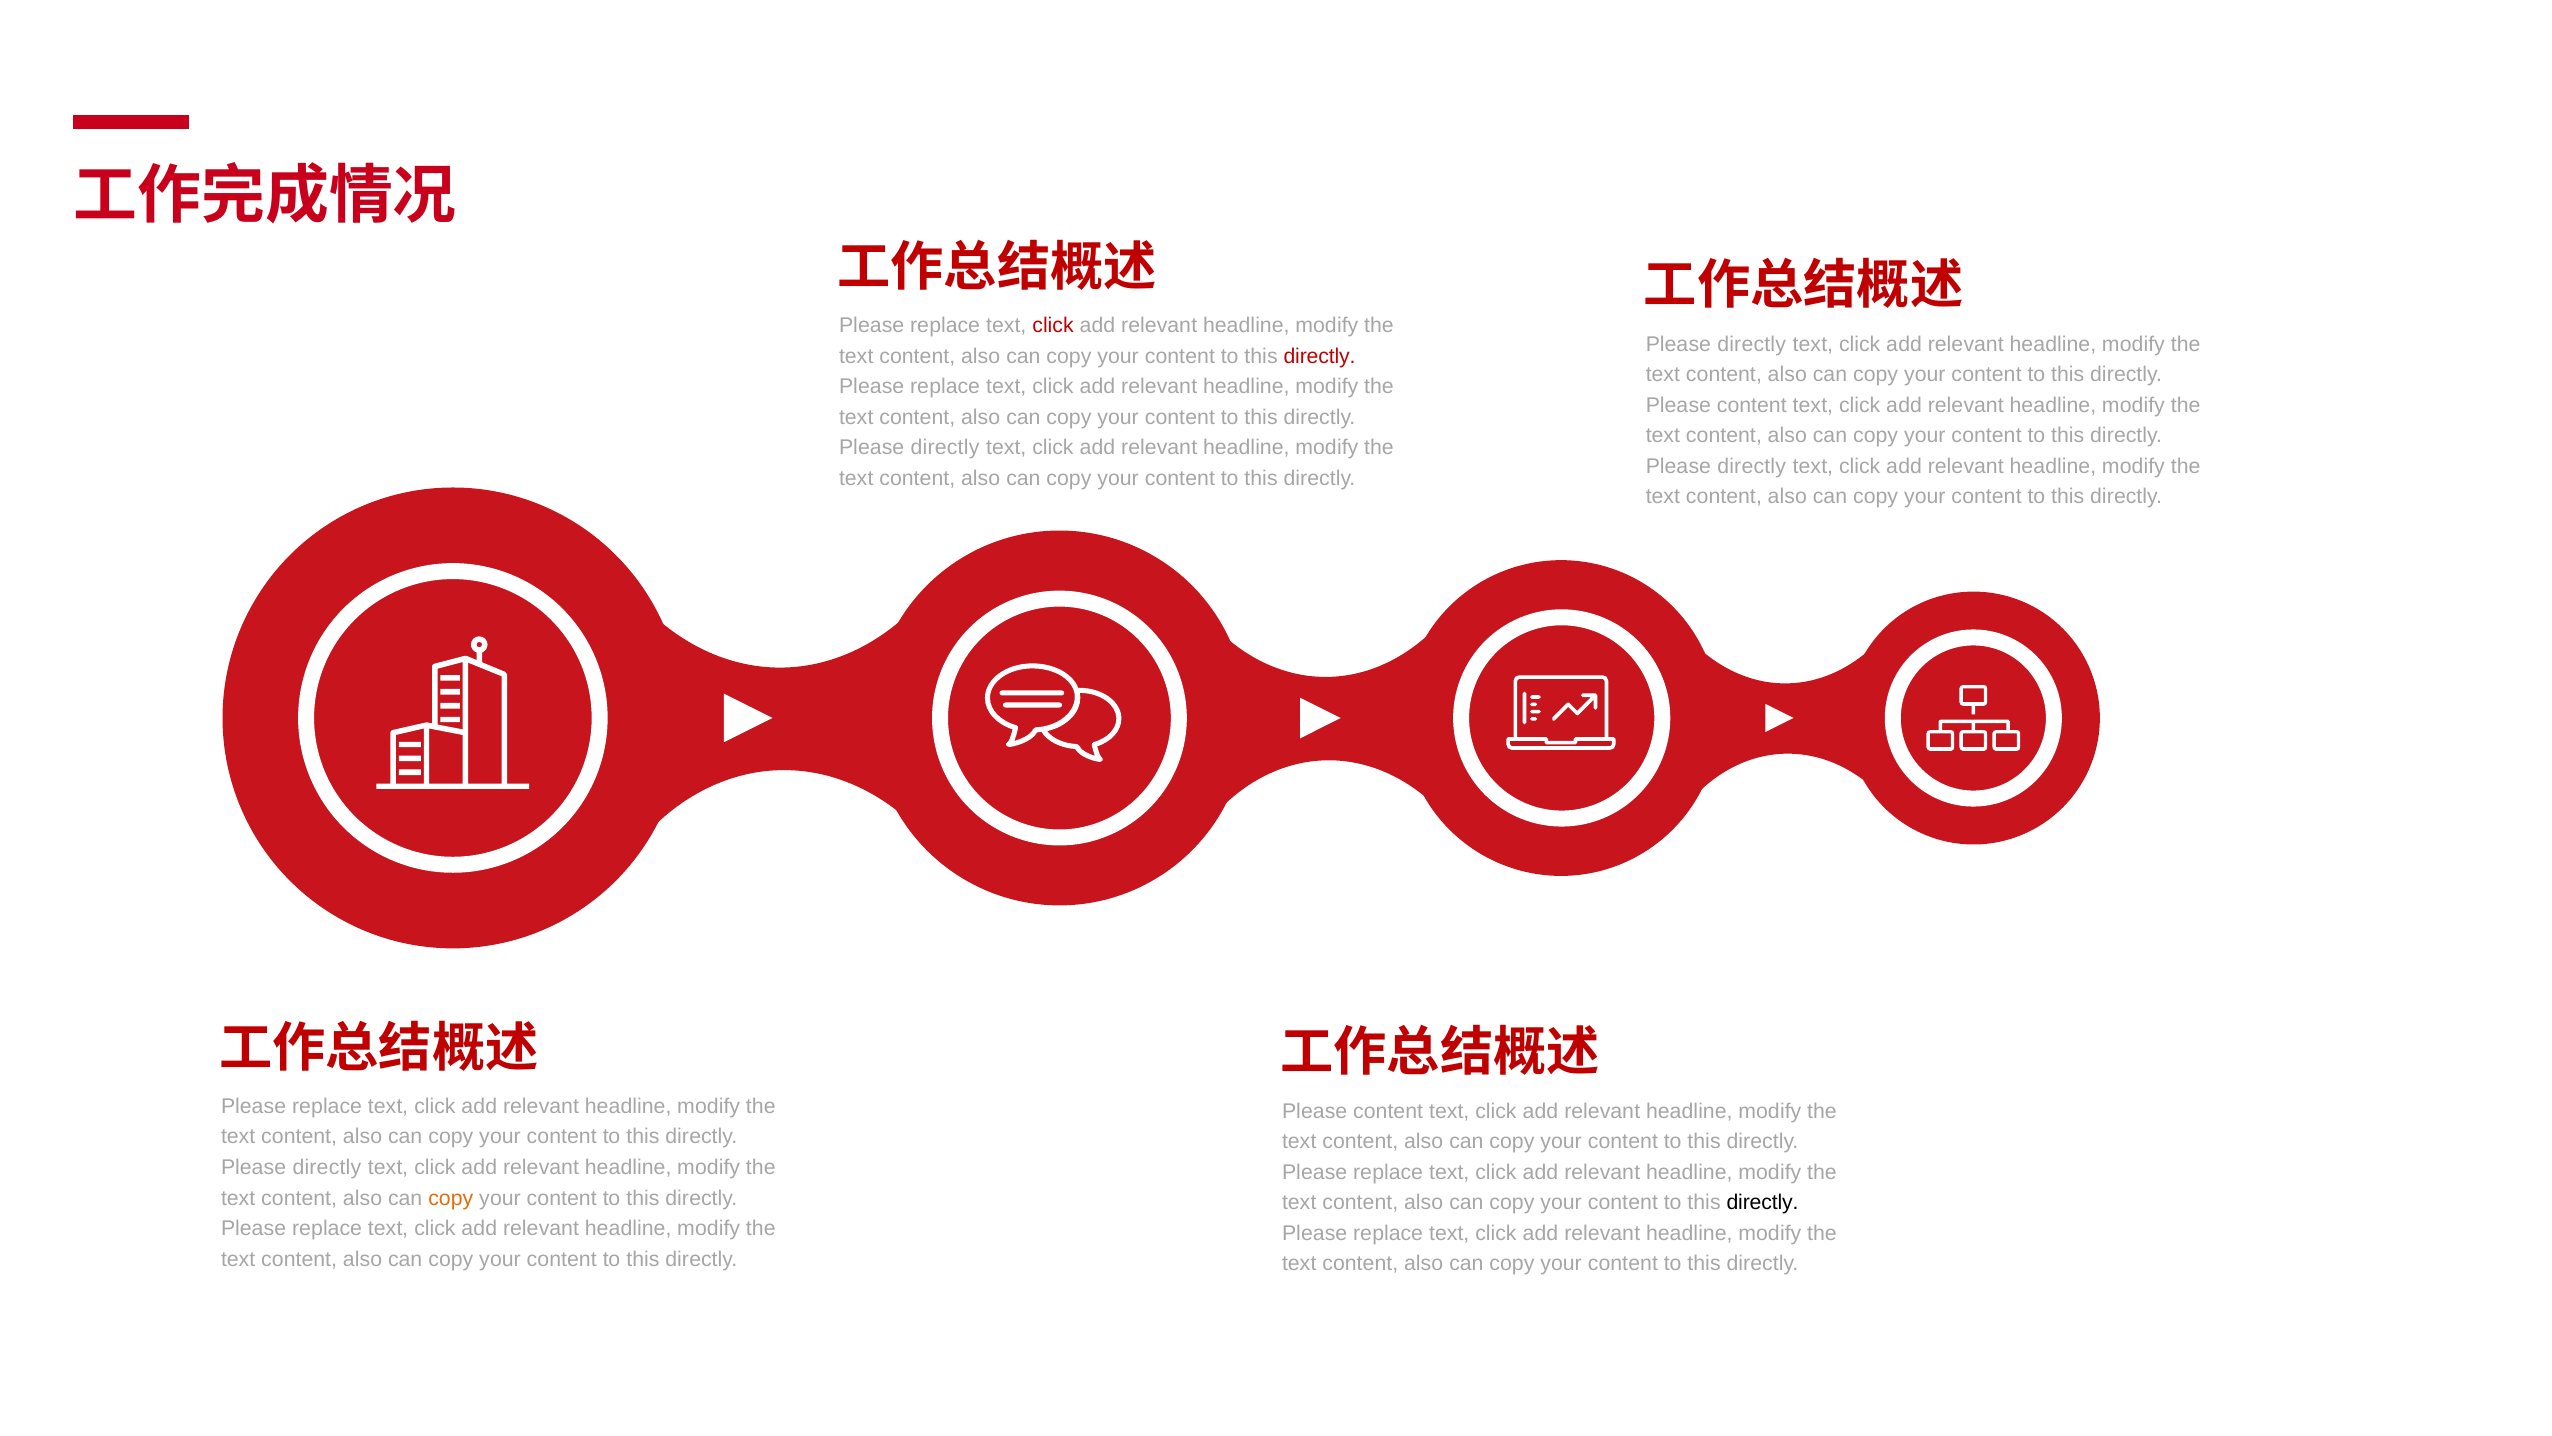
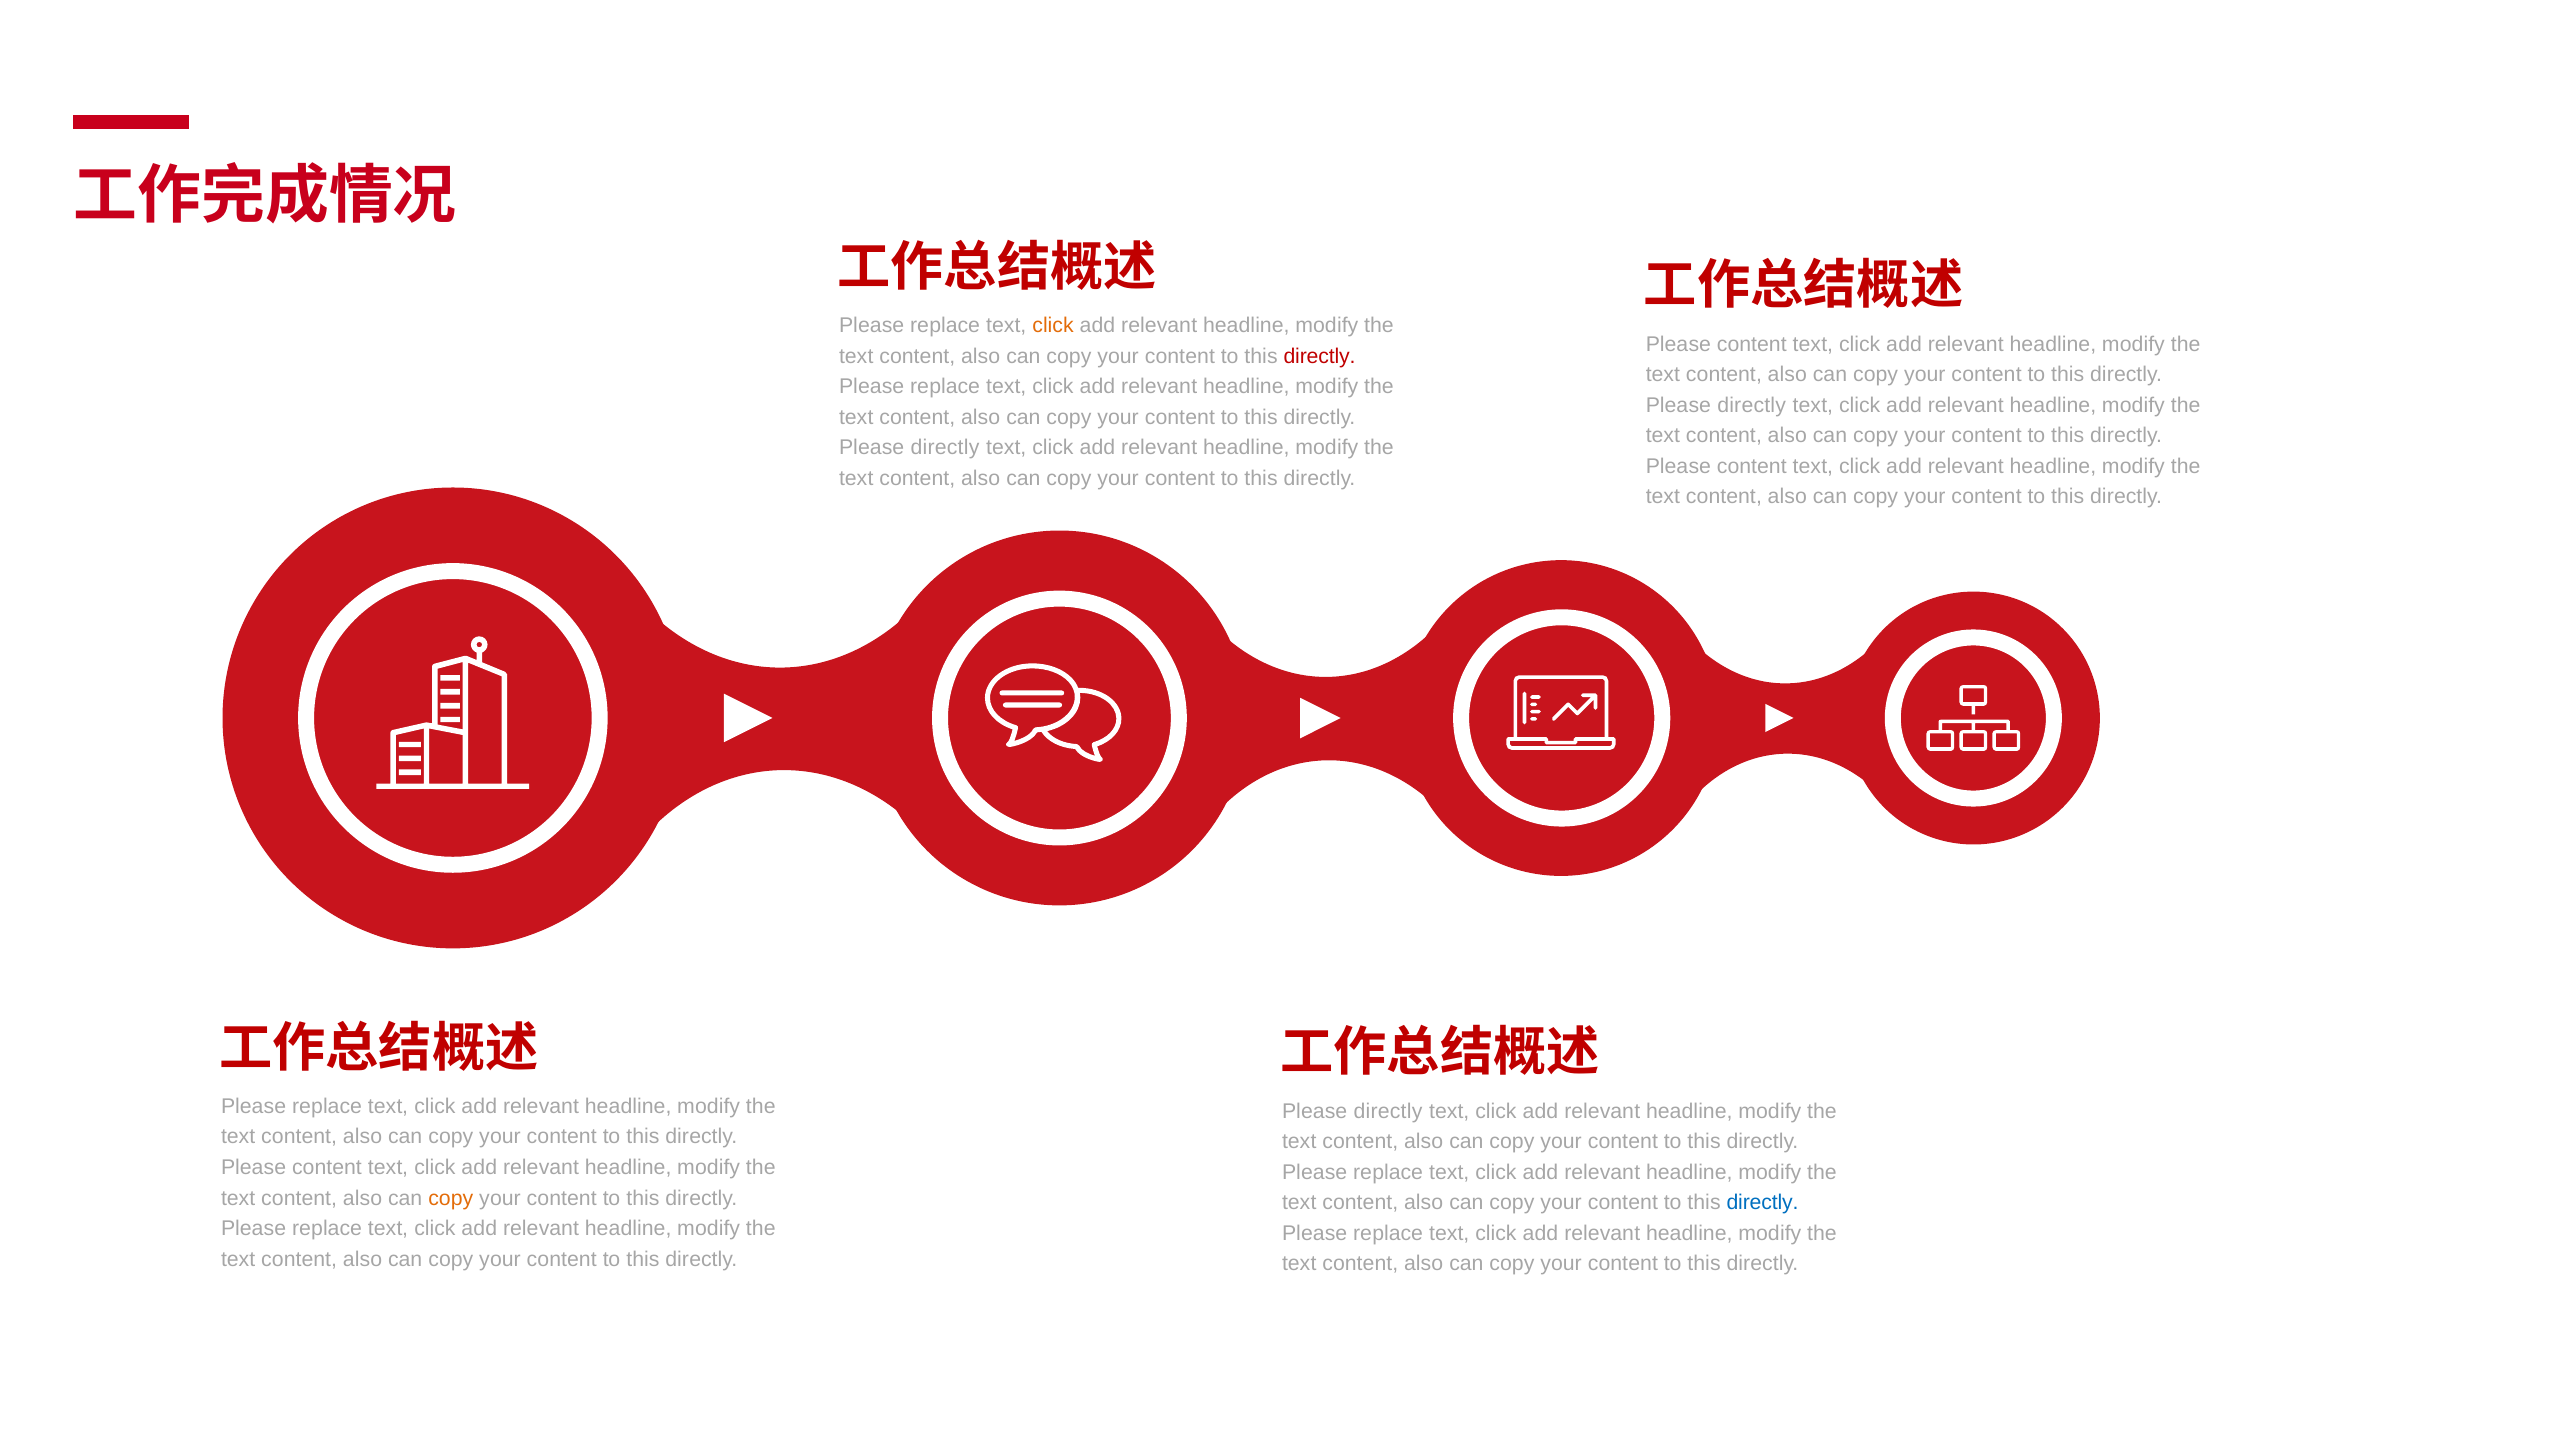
click at (1053, 326) colour: red -> orange
directly at (1752, 344): directly -> content
content at (1752, 405): content -> directly
directly at (1752, 466): directly -> content
content at (1388, 1111): content -> directly
directly at (327, 1167): directly -> content
directly at (1763, 1202) colour: black -> blue
